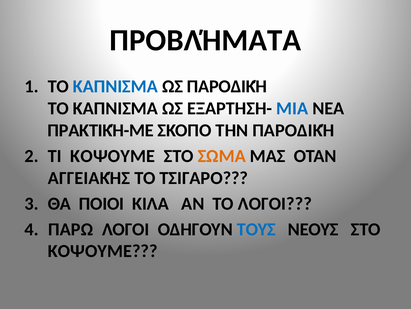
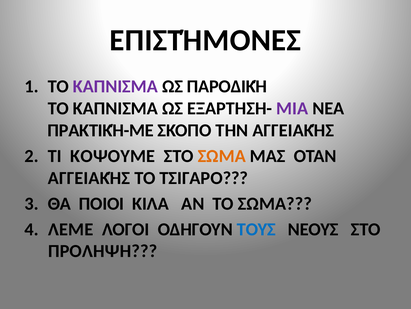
ΠΡΟΒΛΉΜΑΤΑ: ΠΡΟΒΛΉΜΑΤΑ -> ΕΠΙΣΤΉΜΟΝΕΣ
ΚΑΠΝΙΣΜΑ at (115, 86) colour: blue -> purple
ΜΙΑ colour: blue -> purple
ΤΗΝ ΠΑΡΟΔΙΚΉ: ΠΑΡΟΔΙΚΉ -> ΑΓΓΕΙΑΚΉΣ
ΤΟ ΛΟΓΟΙ: ΛΟΓΟΙ -> ΣΩΜΑ
ΠΑΡΩ: ΠΑΡΩ -> ΛΕΜΕ
ΚΟΨΟΥΜΕ at (103, 251): ΚΟΨΟΥΜΕ -> ΠΡΟΛΗΨΗ
